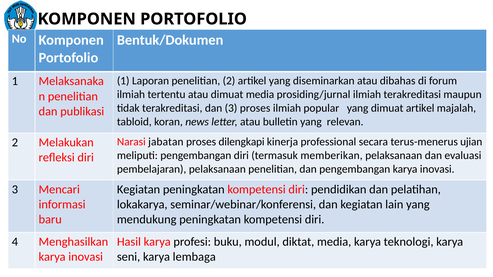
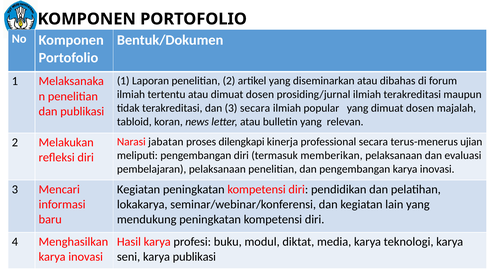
atau dimuat media: media -> dosen
3 proses: proses -> secara
yang dimuat artikel: artikel -> dosen
karya lembaga: lembaga -> publikasi
